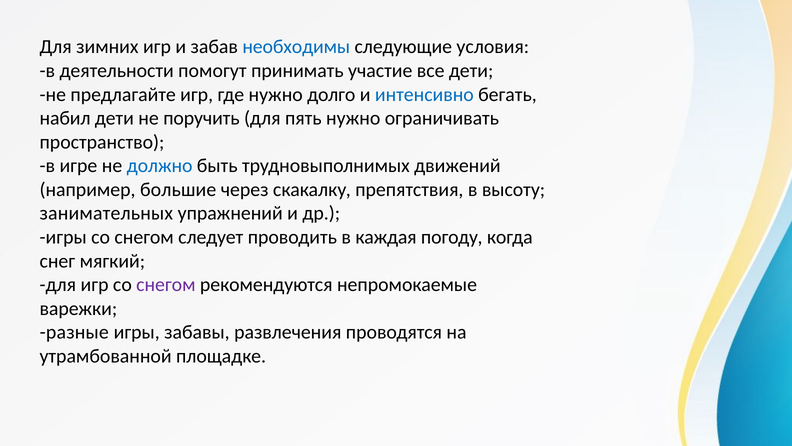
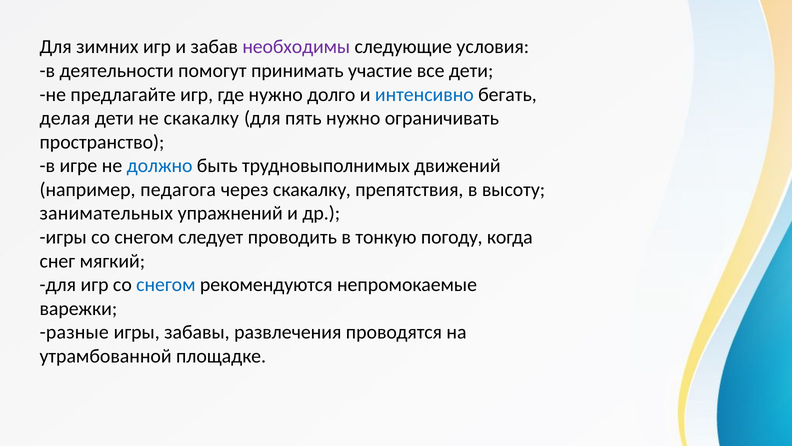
необходимы colour: blue -> purple
набил: набил -> делая
не поручить: поручить -> скакалку
большие: большие -> педагога
каждая: каждая -> тонкую
снегом at (166, 284) colour: purple -> blue
